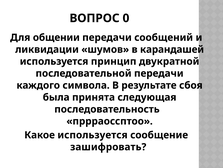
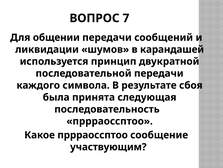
0: 0 -> 7
Какое используется: используется -> пррраоссптоо
зашифровать: зашифровать -> участвующим
